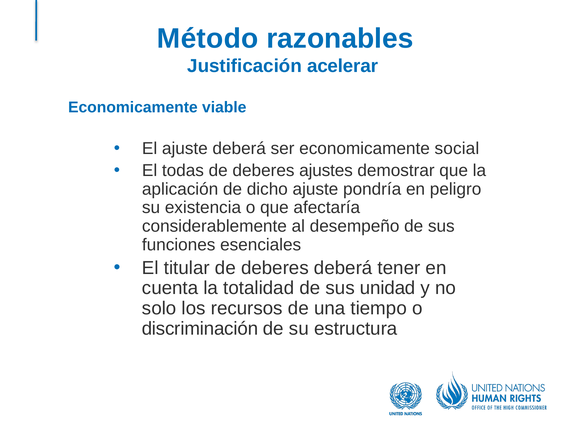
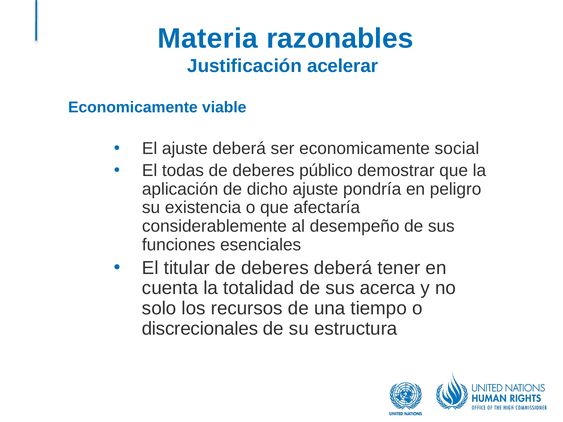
Método: Método -> Materia
ajustes: ajustes -> público
unidad: unidad -> acerca
discriminación: discriminación -> discrecionales
